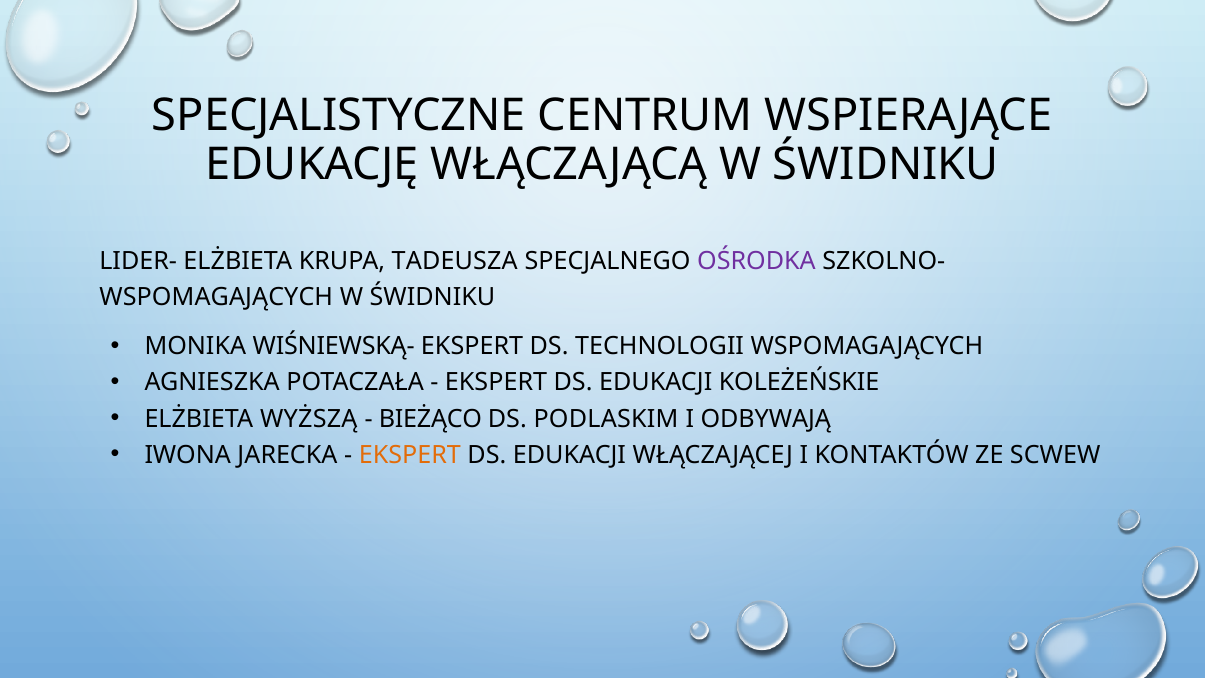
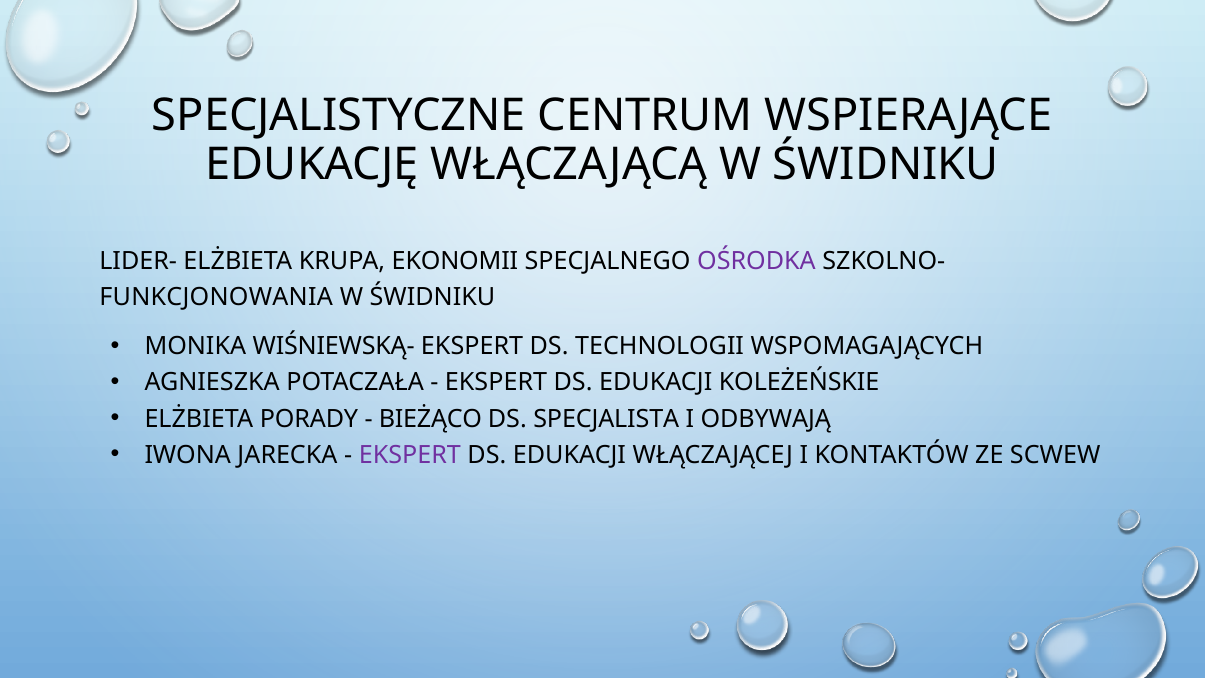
TADEUSZA: TADEUSZA -> EKONOMII
WSPOMAGAJĄCYCH at (216, 298): WSPOMAGAJĄCYCH -> FUNKCJONOWANIA
WYŻSZĄ: WYŻSZĄ -> PORADY
PODLASKIM: PODLASKIM -> SPECJALISTA
EKSPERT at (410, 455) colour: orange -> purple
